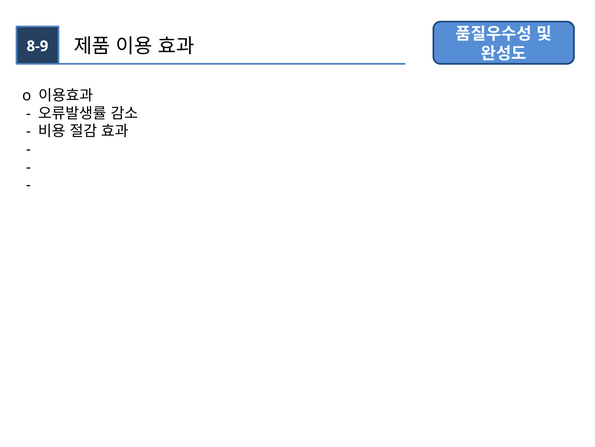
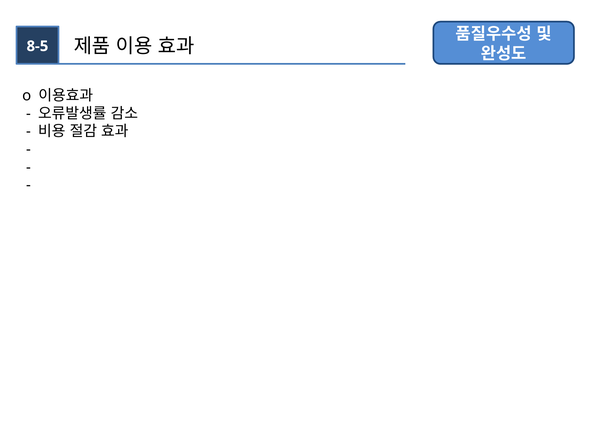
8-9: 8-9 -> 8-5
